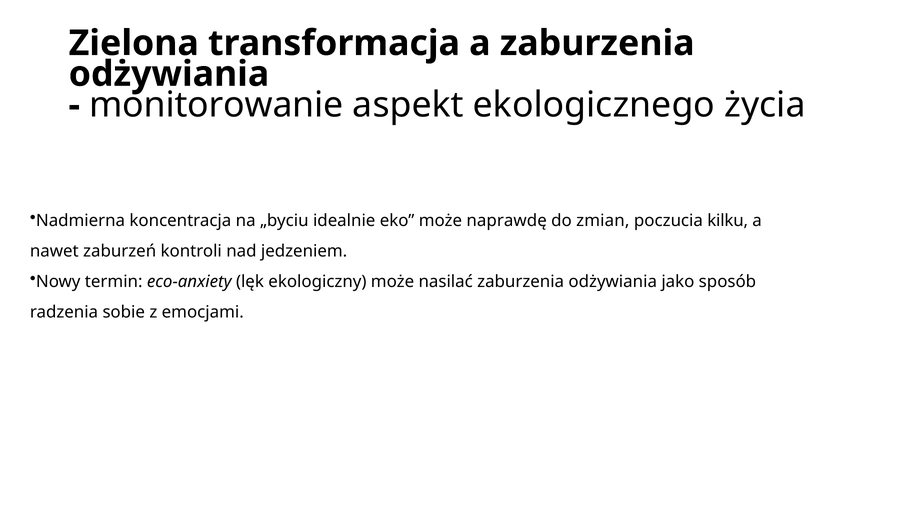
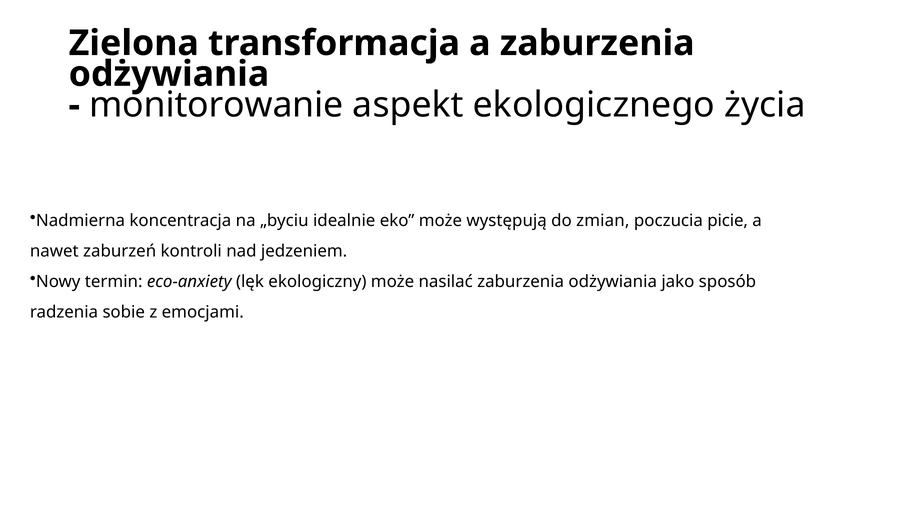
naprawdę: naprawdę -> występują
kilku: kilku -> picie
